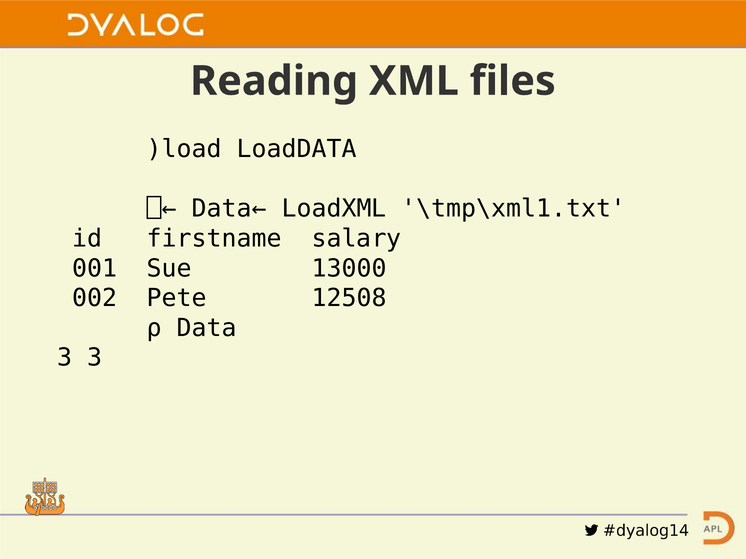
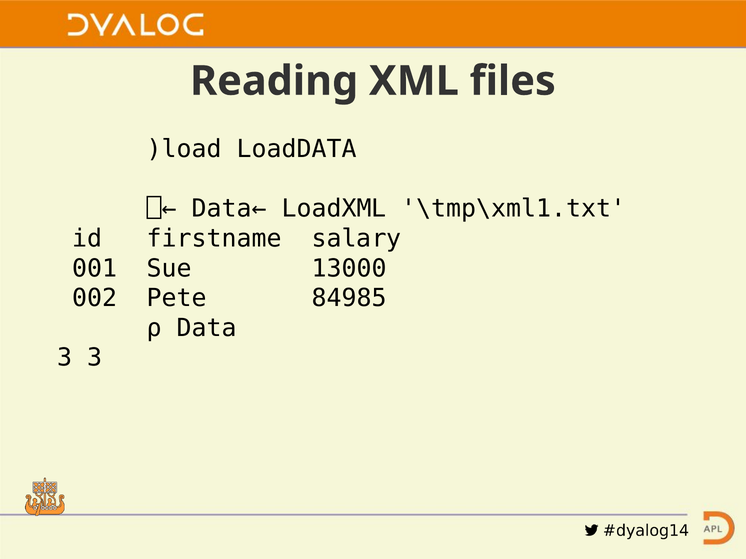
12508: 12508 -> 84985
